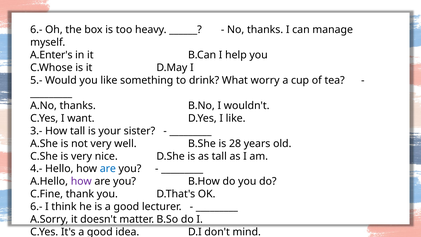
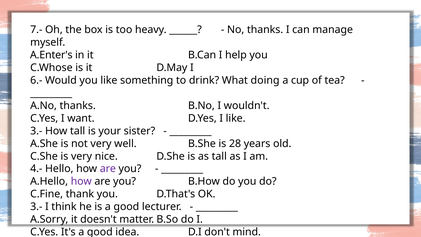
6.- at (36, 30): 6.- -> 7.-
5.-: 5.- -> 6.-
worry: worry -> doing
are at (108, 169) colour: blue -> purple
6.- at (36, 207): 6.- -> 3.-
